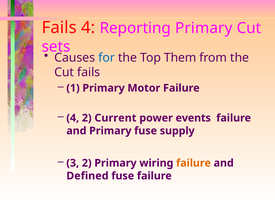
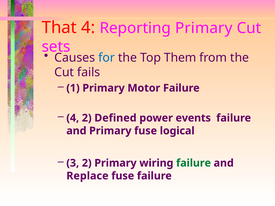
Fails at (59, 28): Fails -> That
Current: Current -> Defined
supply: supply -> logical
failure at (194, 163) colour: orange -> green
Defined: Defined -> Replace
